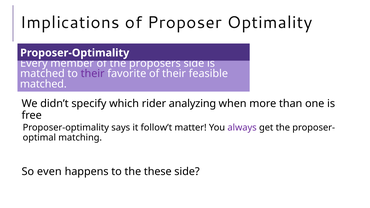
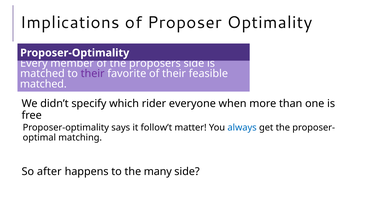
analyzing: analyzing -> everyone
always colour: purple -> blue
even: even -> after
these: these -> many
